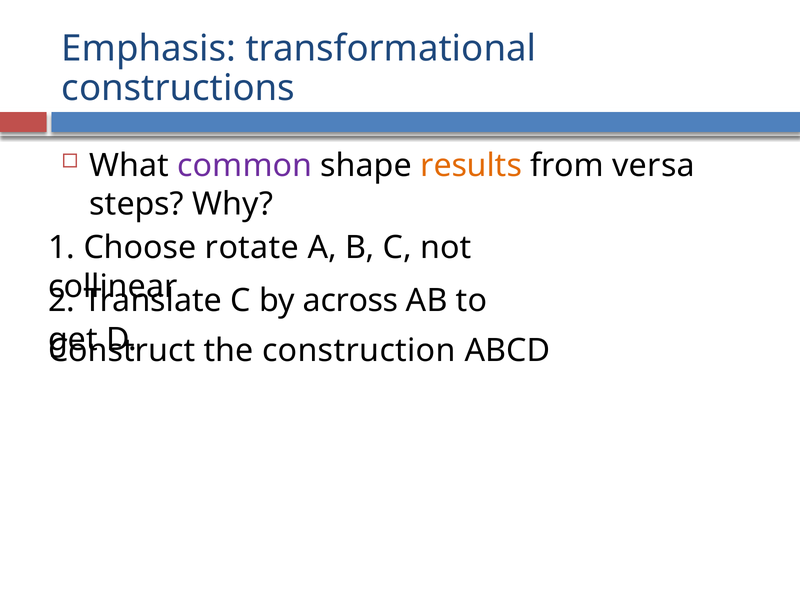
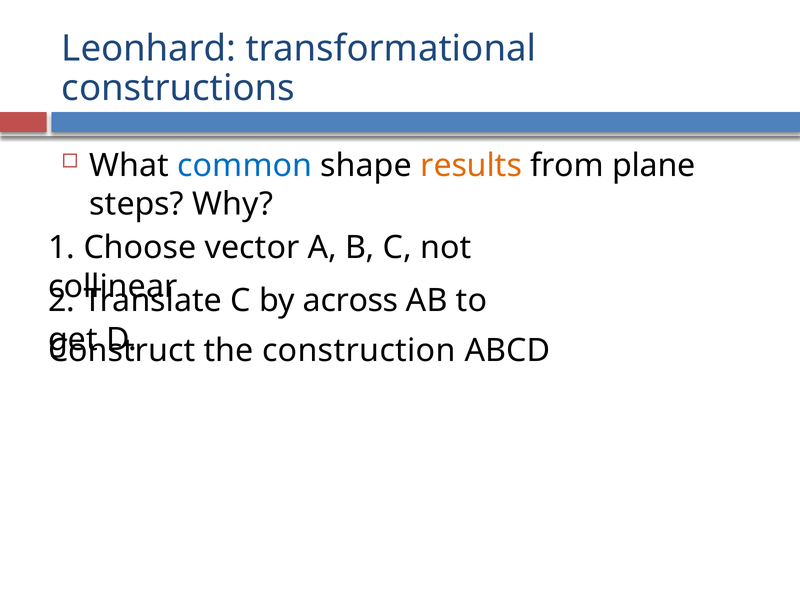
Emphasis: Emphasis -> Leonhard
common colour: purple -> blue
versa: versa -> plane
rotate: rotate -> vector
